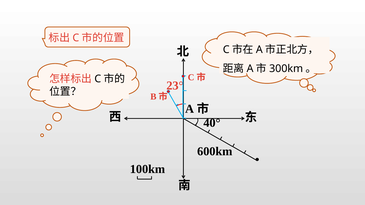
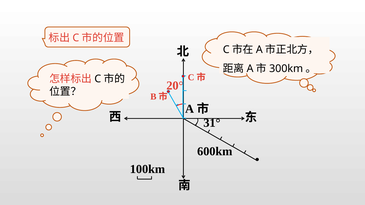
23°: 23° -> 20°
40°: 40° -> 31°
